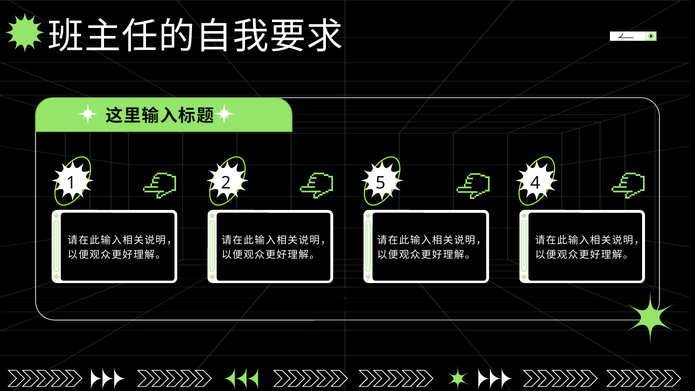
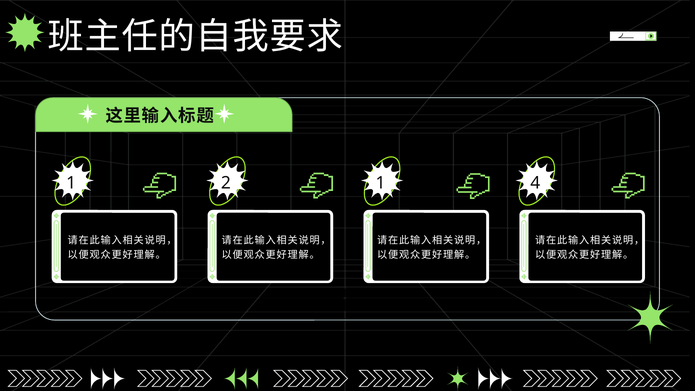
2 5: 5 -> 1
